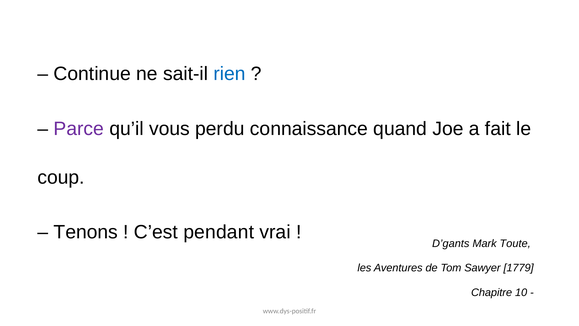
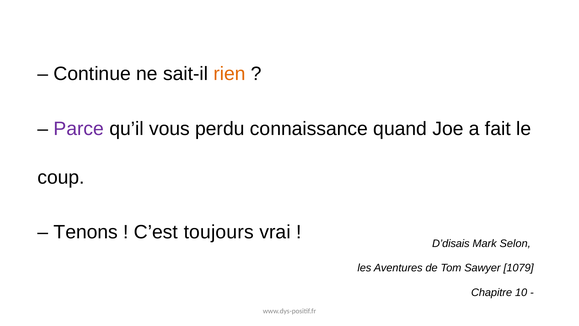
rien colour: blue -> orange
pendant: pendant -> toujours
D’gants: D’gants -> D’disais
Toute: Toute -> Selon
1779: 1779 -> 1079
